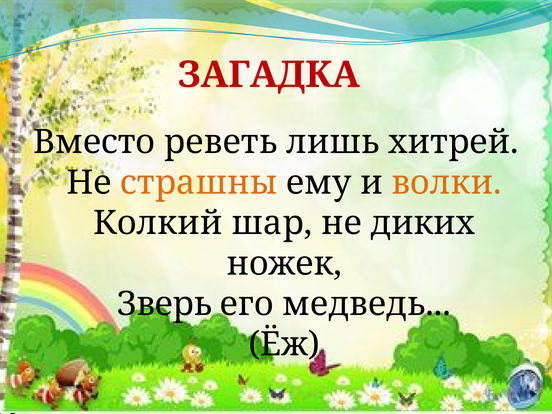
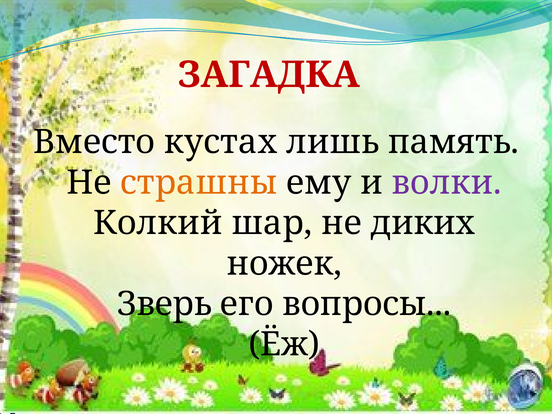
реветь: реветь -> кустах
хитрей: хитрей -> память
волки colour: orange -> purple
медведь: медведь -> вопросы
